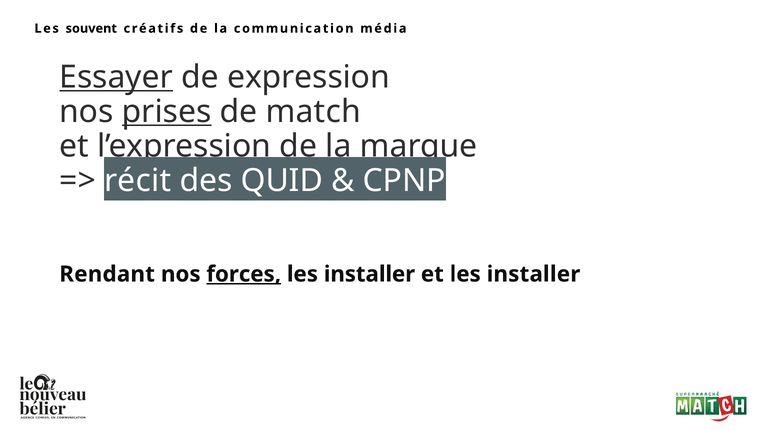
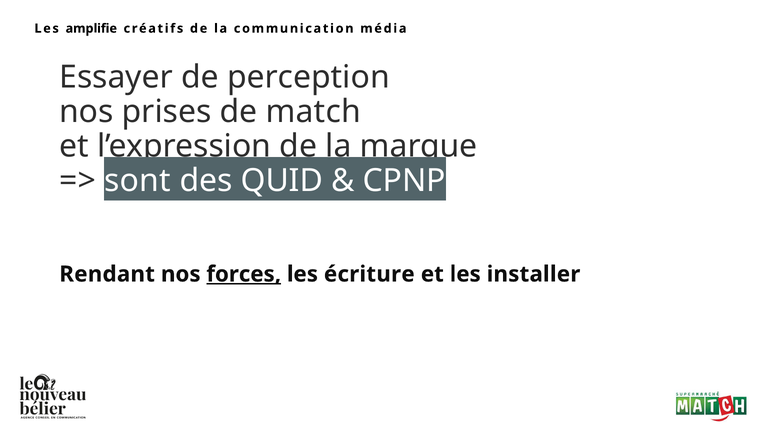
souvent: souvent -> amplifie
Essayer underline: present -> none
expression: expression -> perception
prises underline: present -> none
récit: récit -> sont
installer at (369, 274): installer -> écriture
